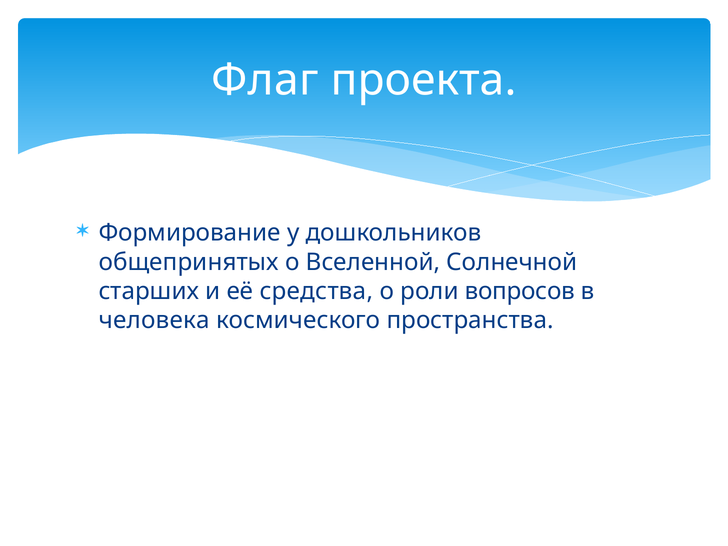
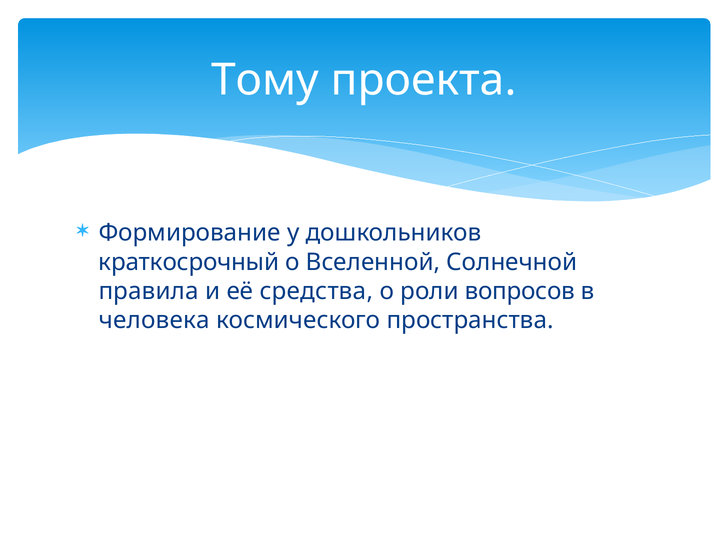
Флаг: Флаг -> Тому
общепринятых: общепринятых -> краткосрочный
старших: старших -> правила
